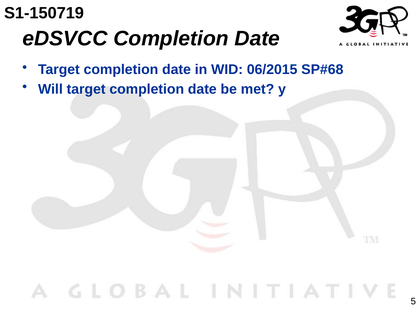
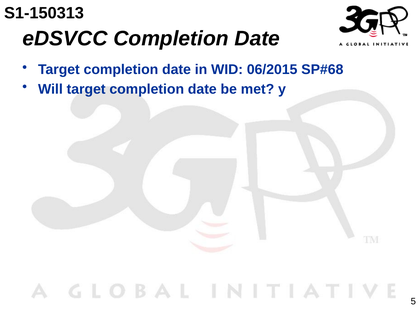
S1-150719: S1-150719 -> S1-150313
